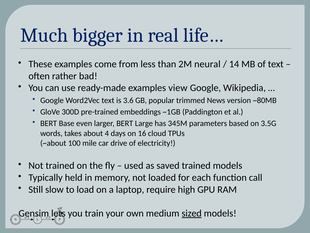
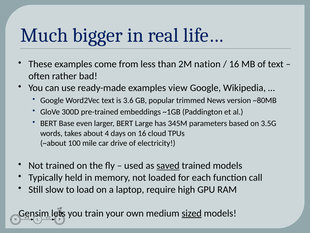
neural: neural -> nation
14 at (234, 64): 14 -> 16
saved underline: none -> present
